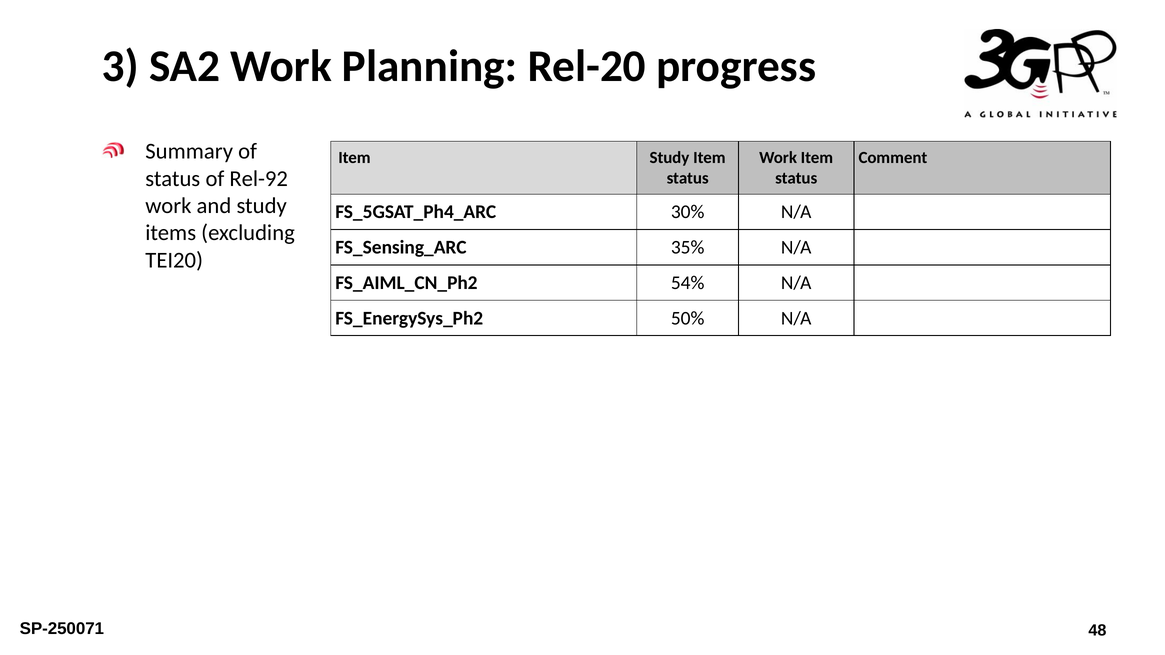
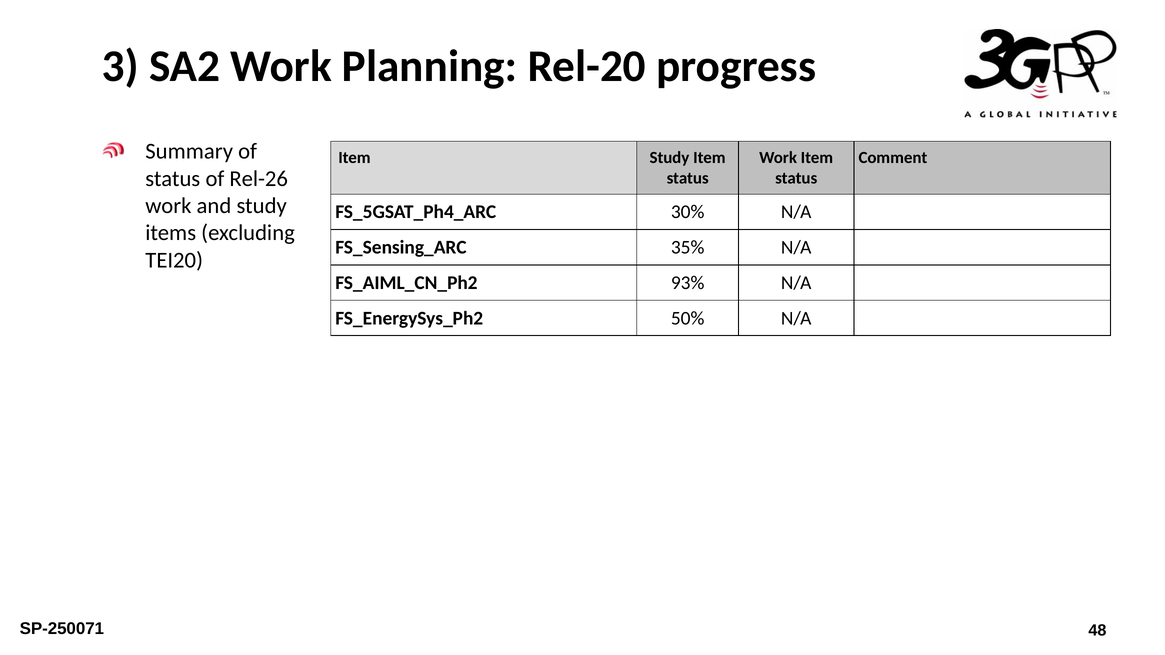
Rel-92: Rel-92 -> Rel-26
54%: 54% -> 93%
